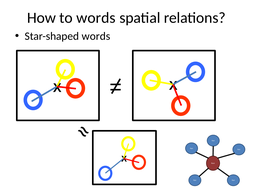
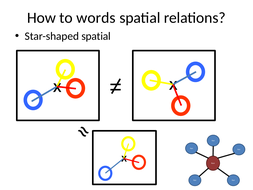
Star-shaped words: words -> spatial
